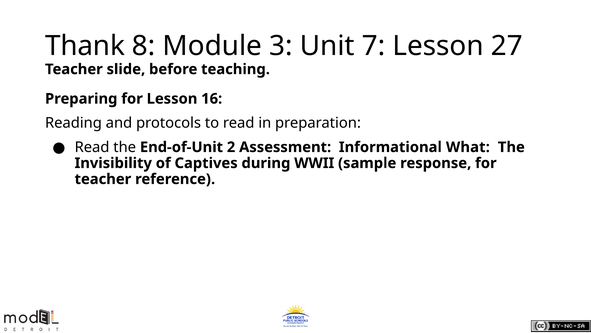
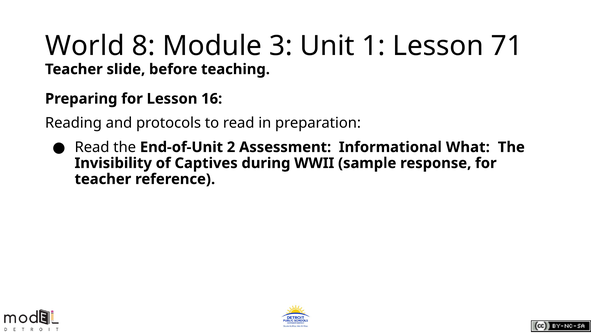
Thank: Thank -> World
7: 7 -> 1
27: 27 -> 71
